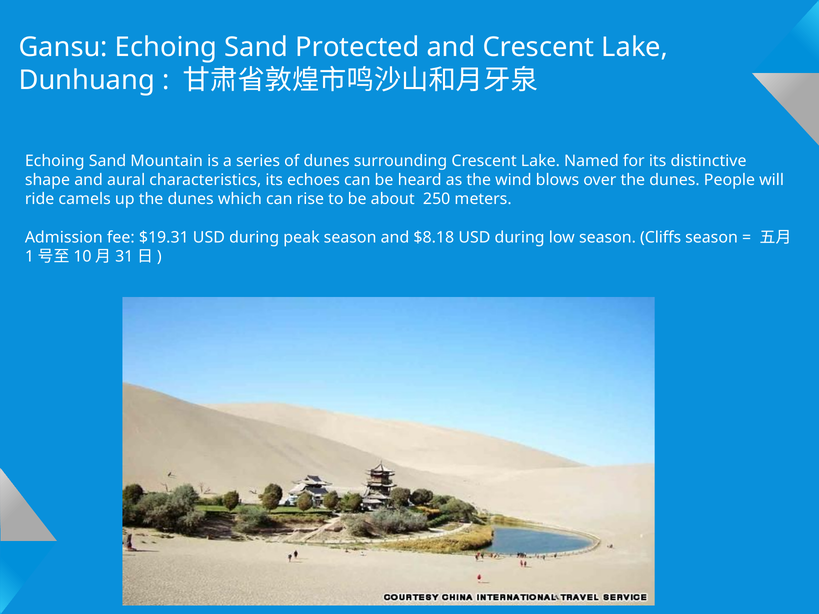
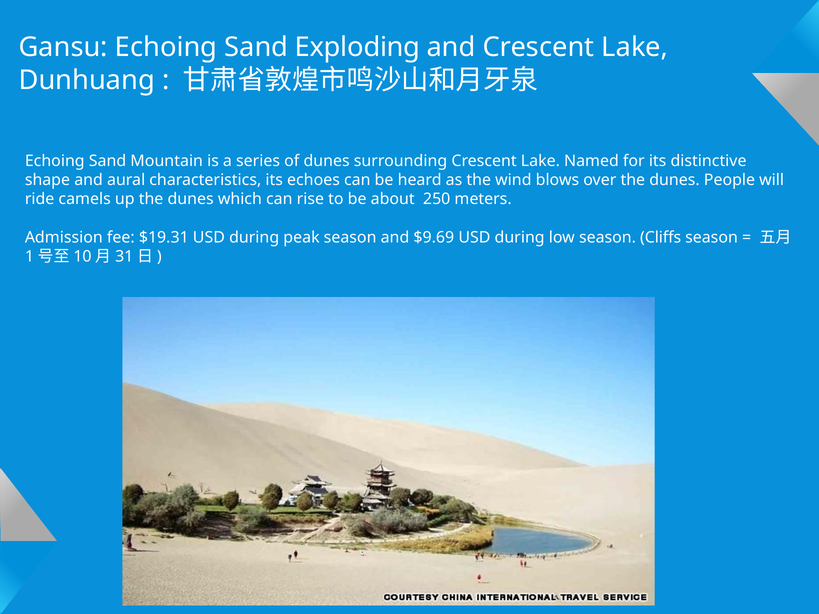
Protected: Protected -> Exploding
$8.18: $8.18 -> $9.69
